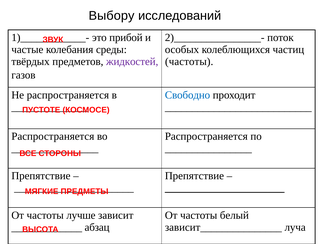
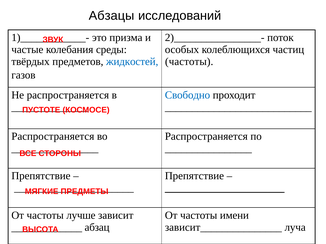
Выбору: Выбору -> Абзацы
прибой: прибой -> призма
жидкостей colour: purple -> blue
белый: белый -> имени
